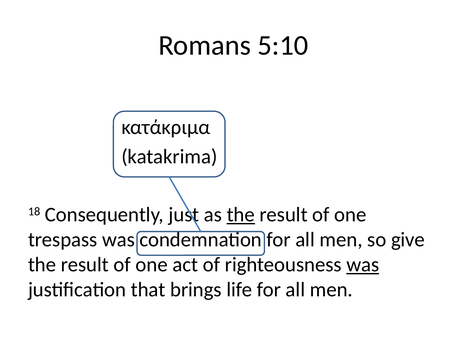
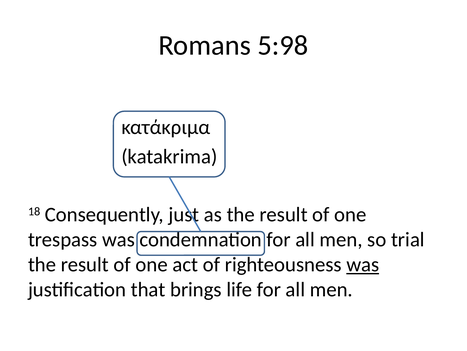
5:10: 5:10 -> 5:98
the at (241, 214) underline: present -> none
give: give -> trial
